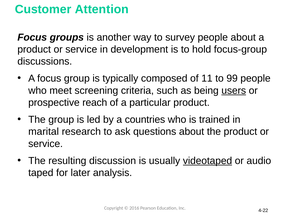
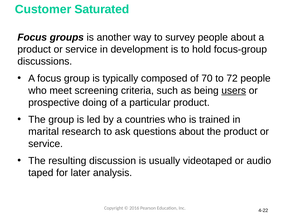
Attention: Attention -> Saturated
11: 11 -> 70
99: 99 -> 72
reach: reach -> doing
videotaped underline: present -> none
